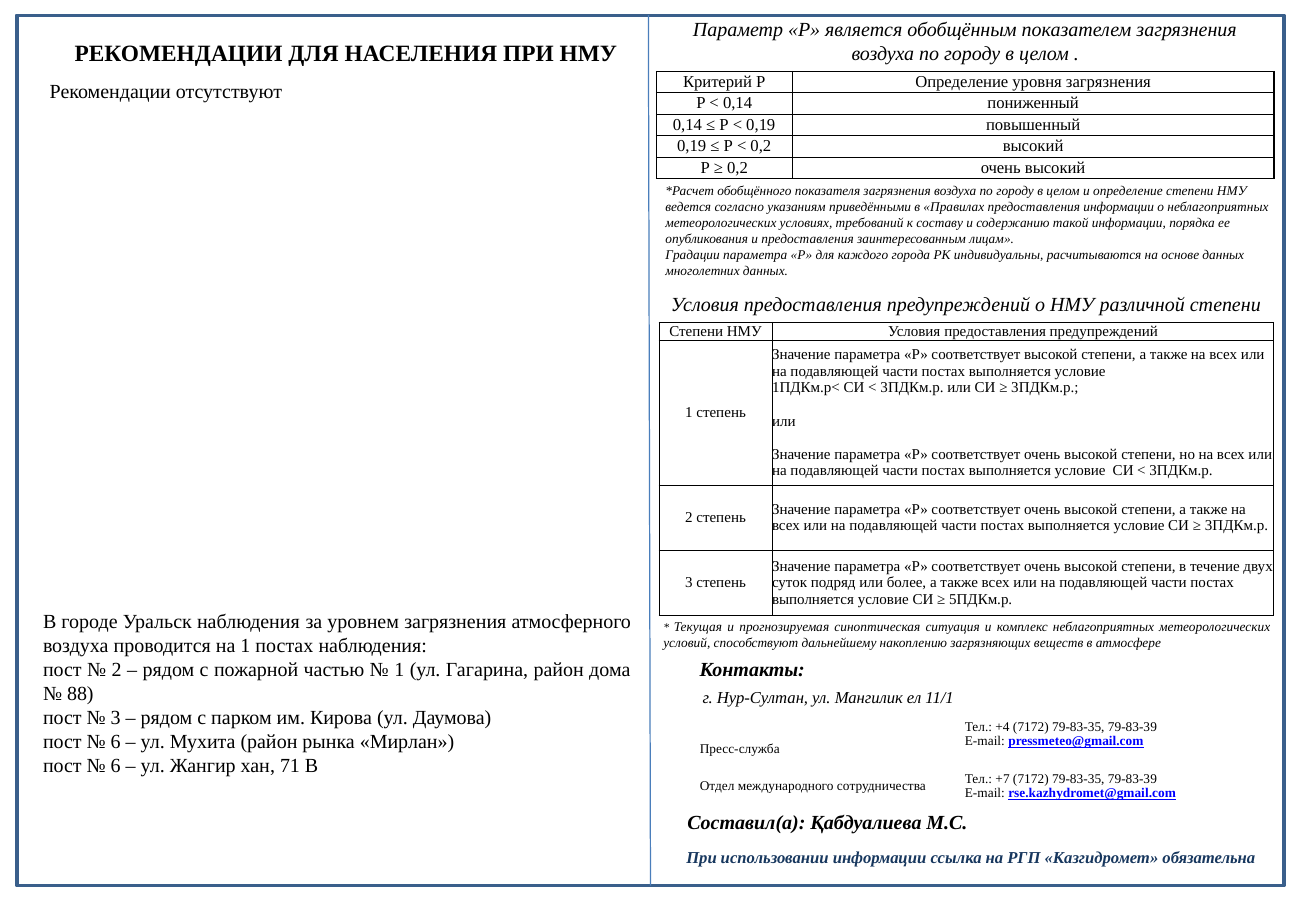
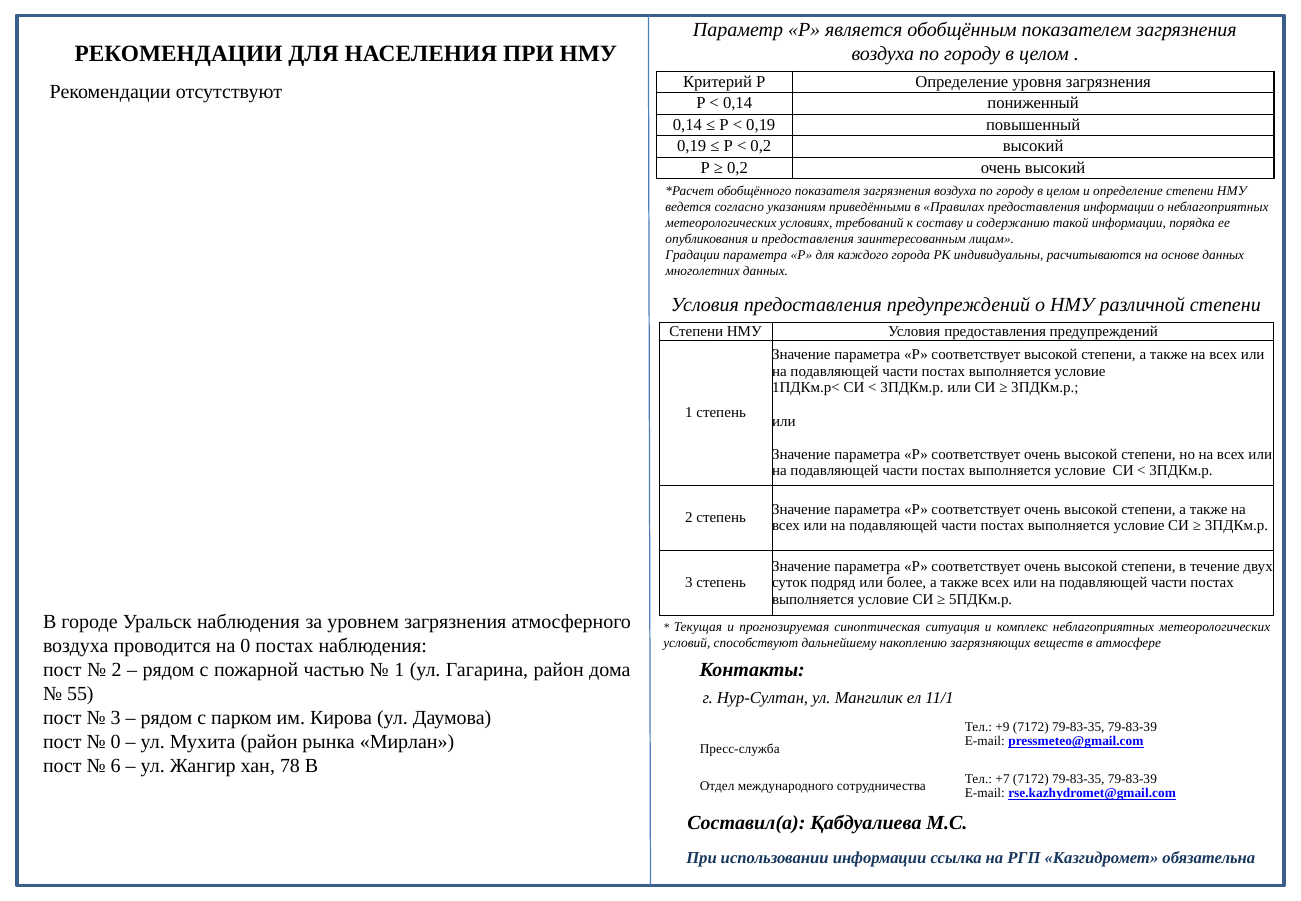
на 1: 1 -> 0
88: 88 -> 55
+4: +4 -> +9
6 at (116, 742): 6 -> 0
71: 71 -> 78
